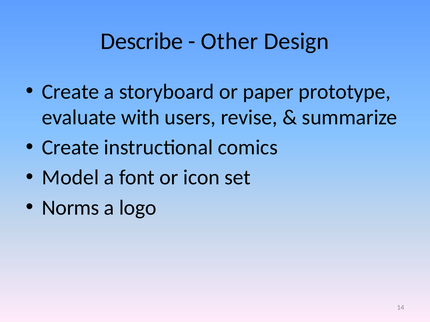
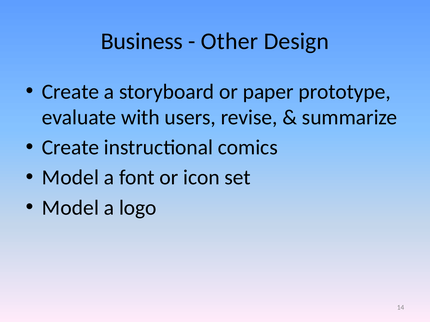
Describe: Describe -> Business
Norms at (71, 208): Norms -> Model
